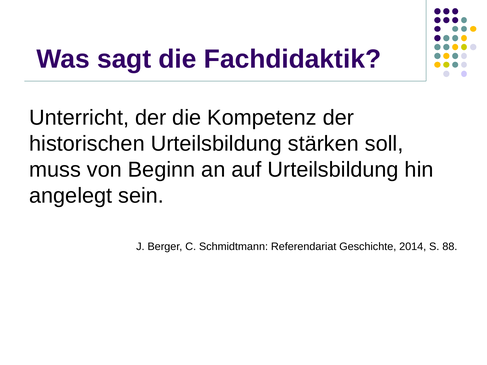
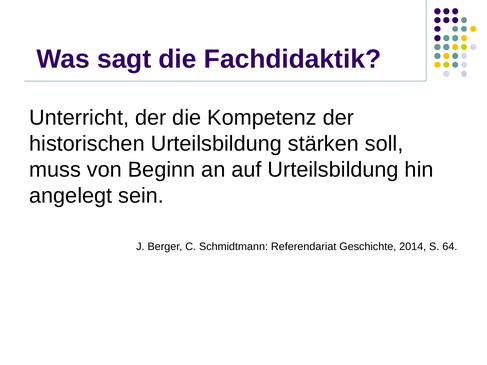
88: 88 -> 64
